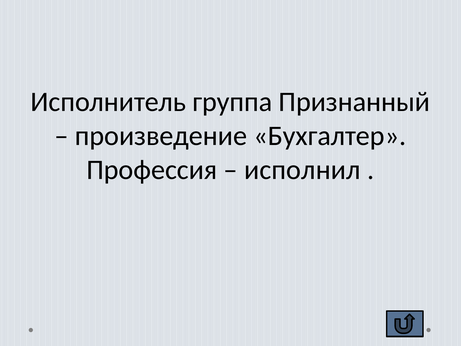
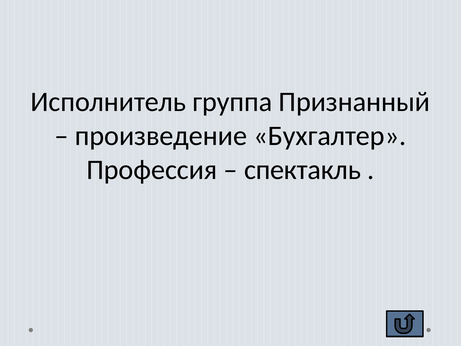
исполнил: исполнил -> спектакль
